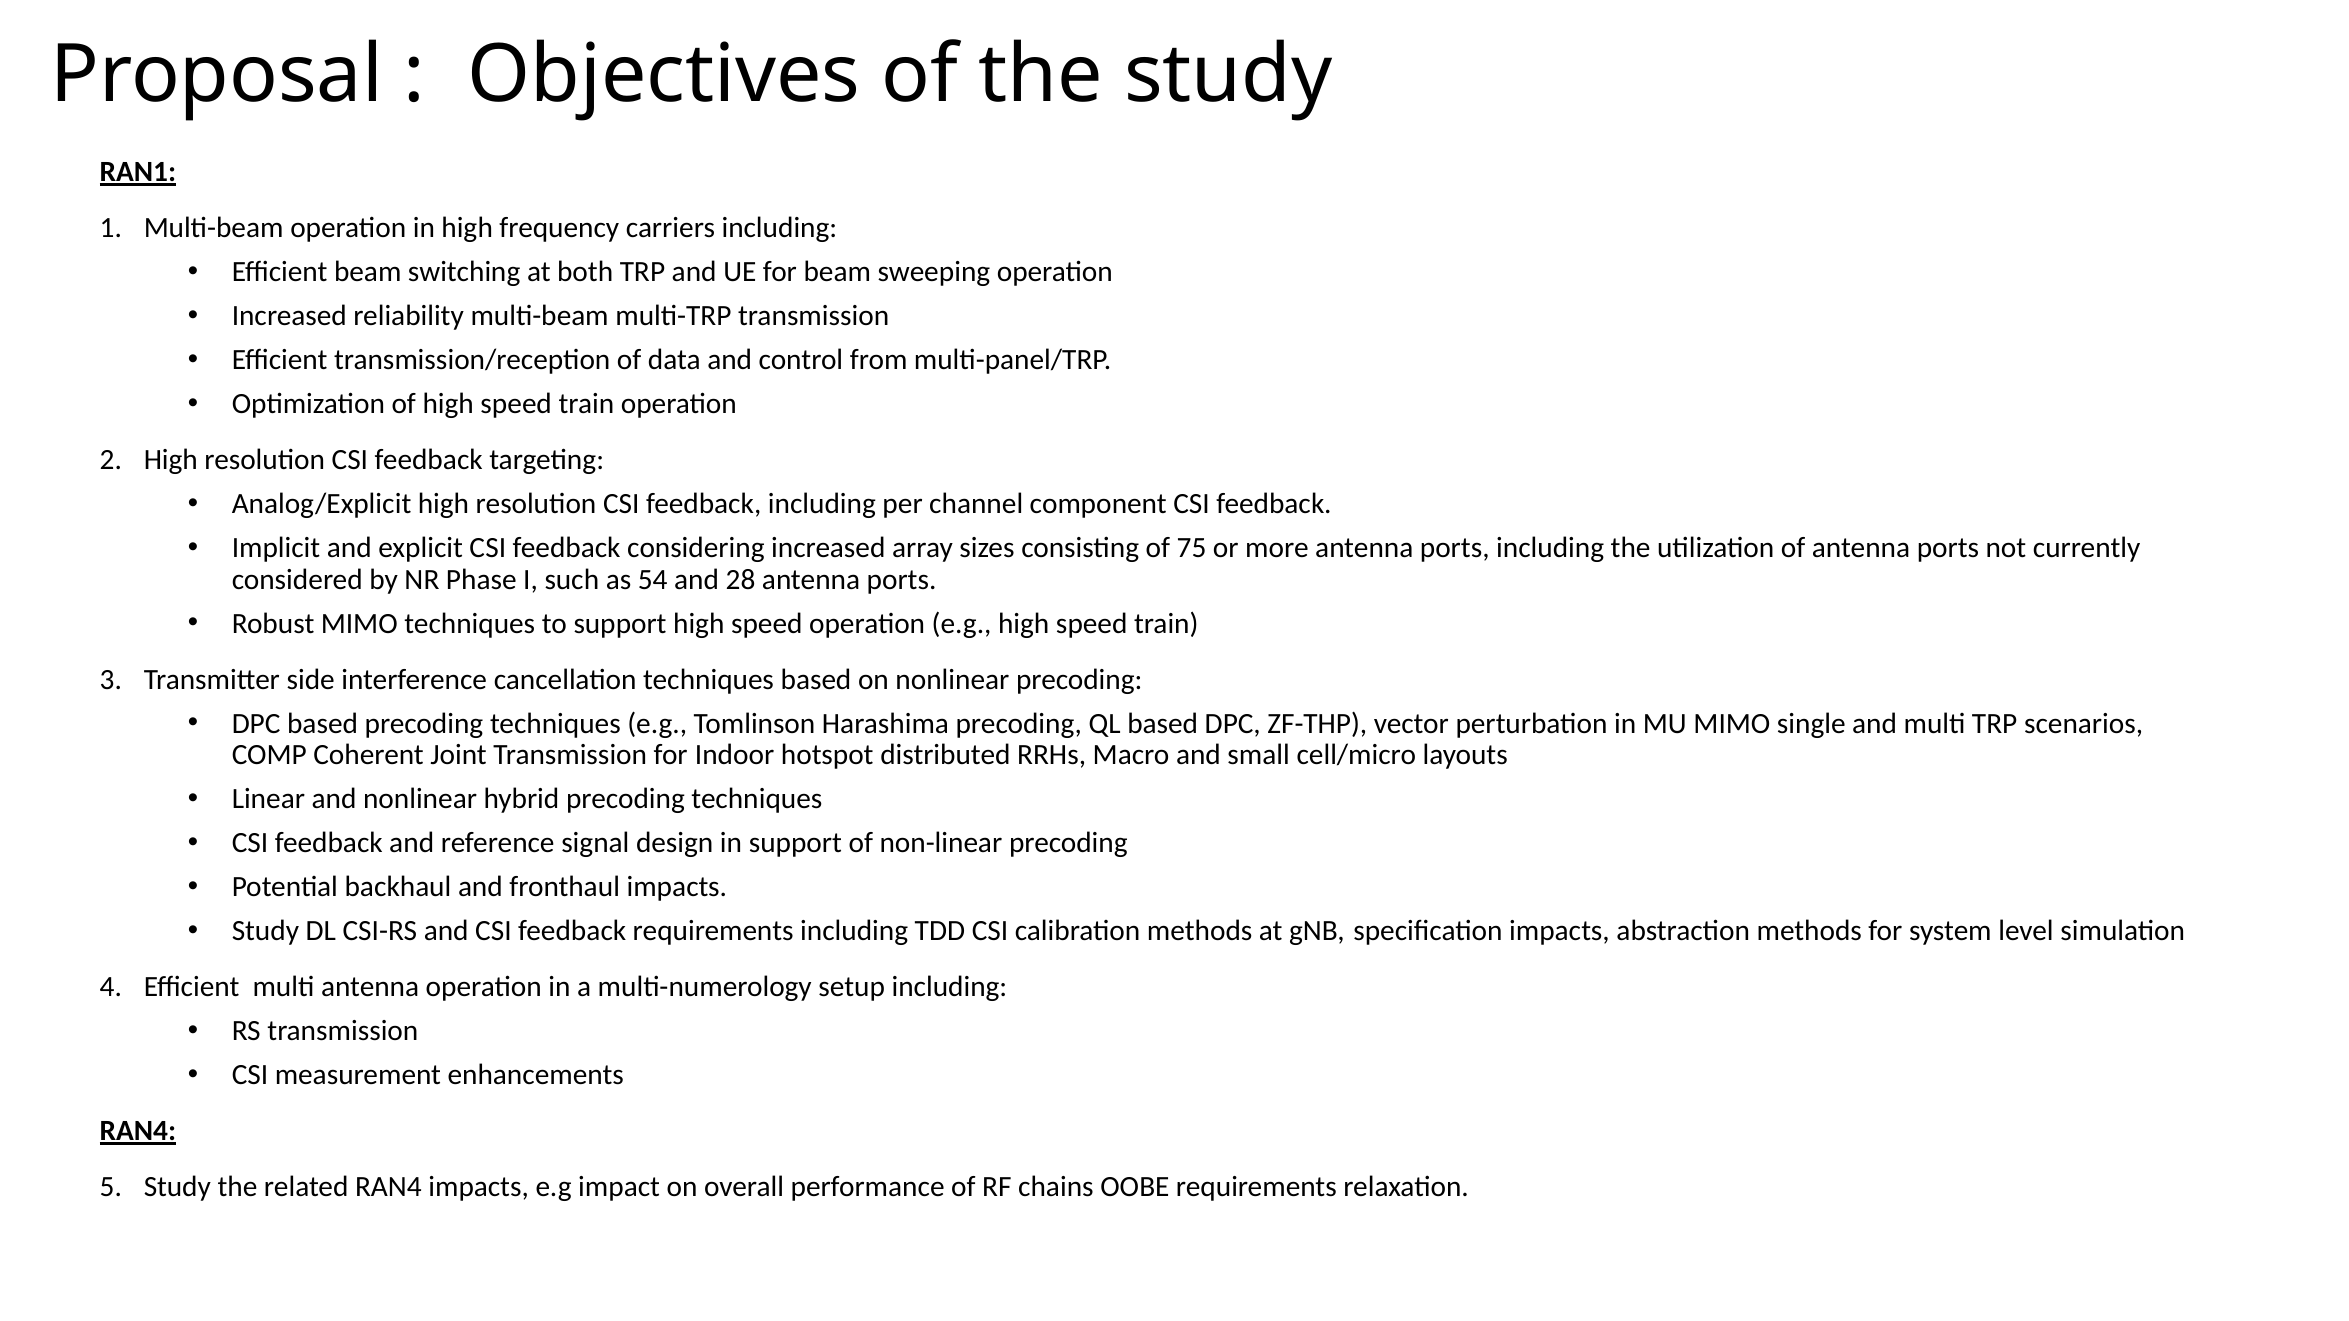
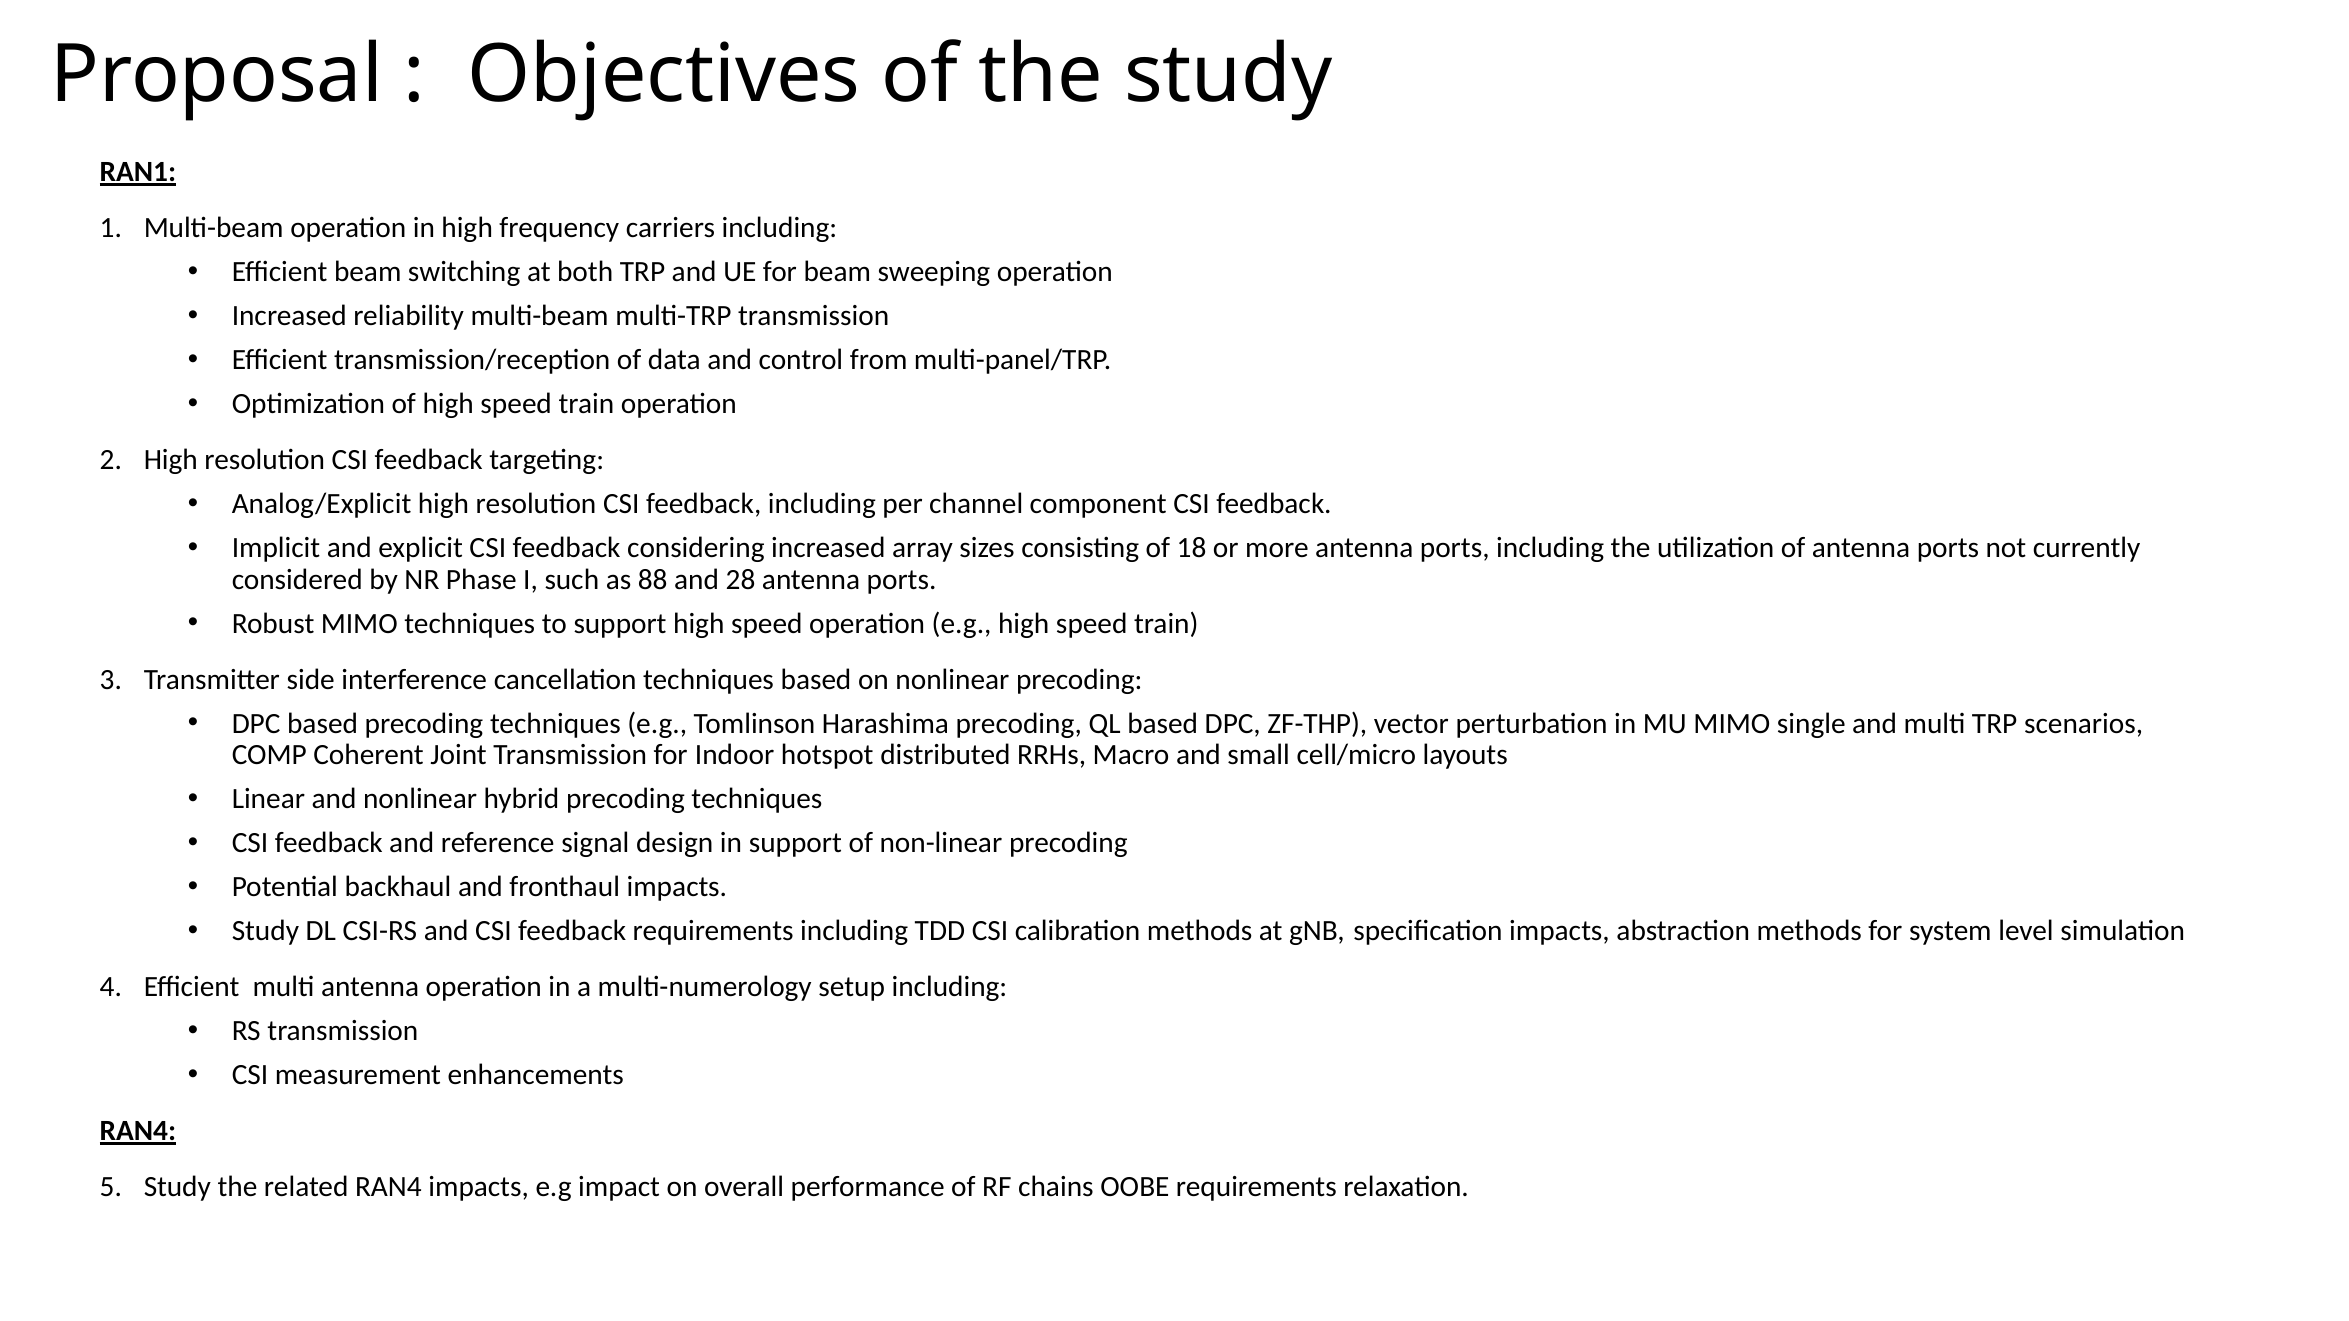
75: 75 -> 18
54: 54 -> 88
